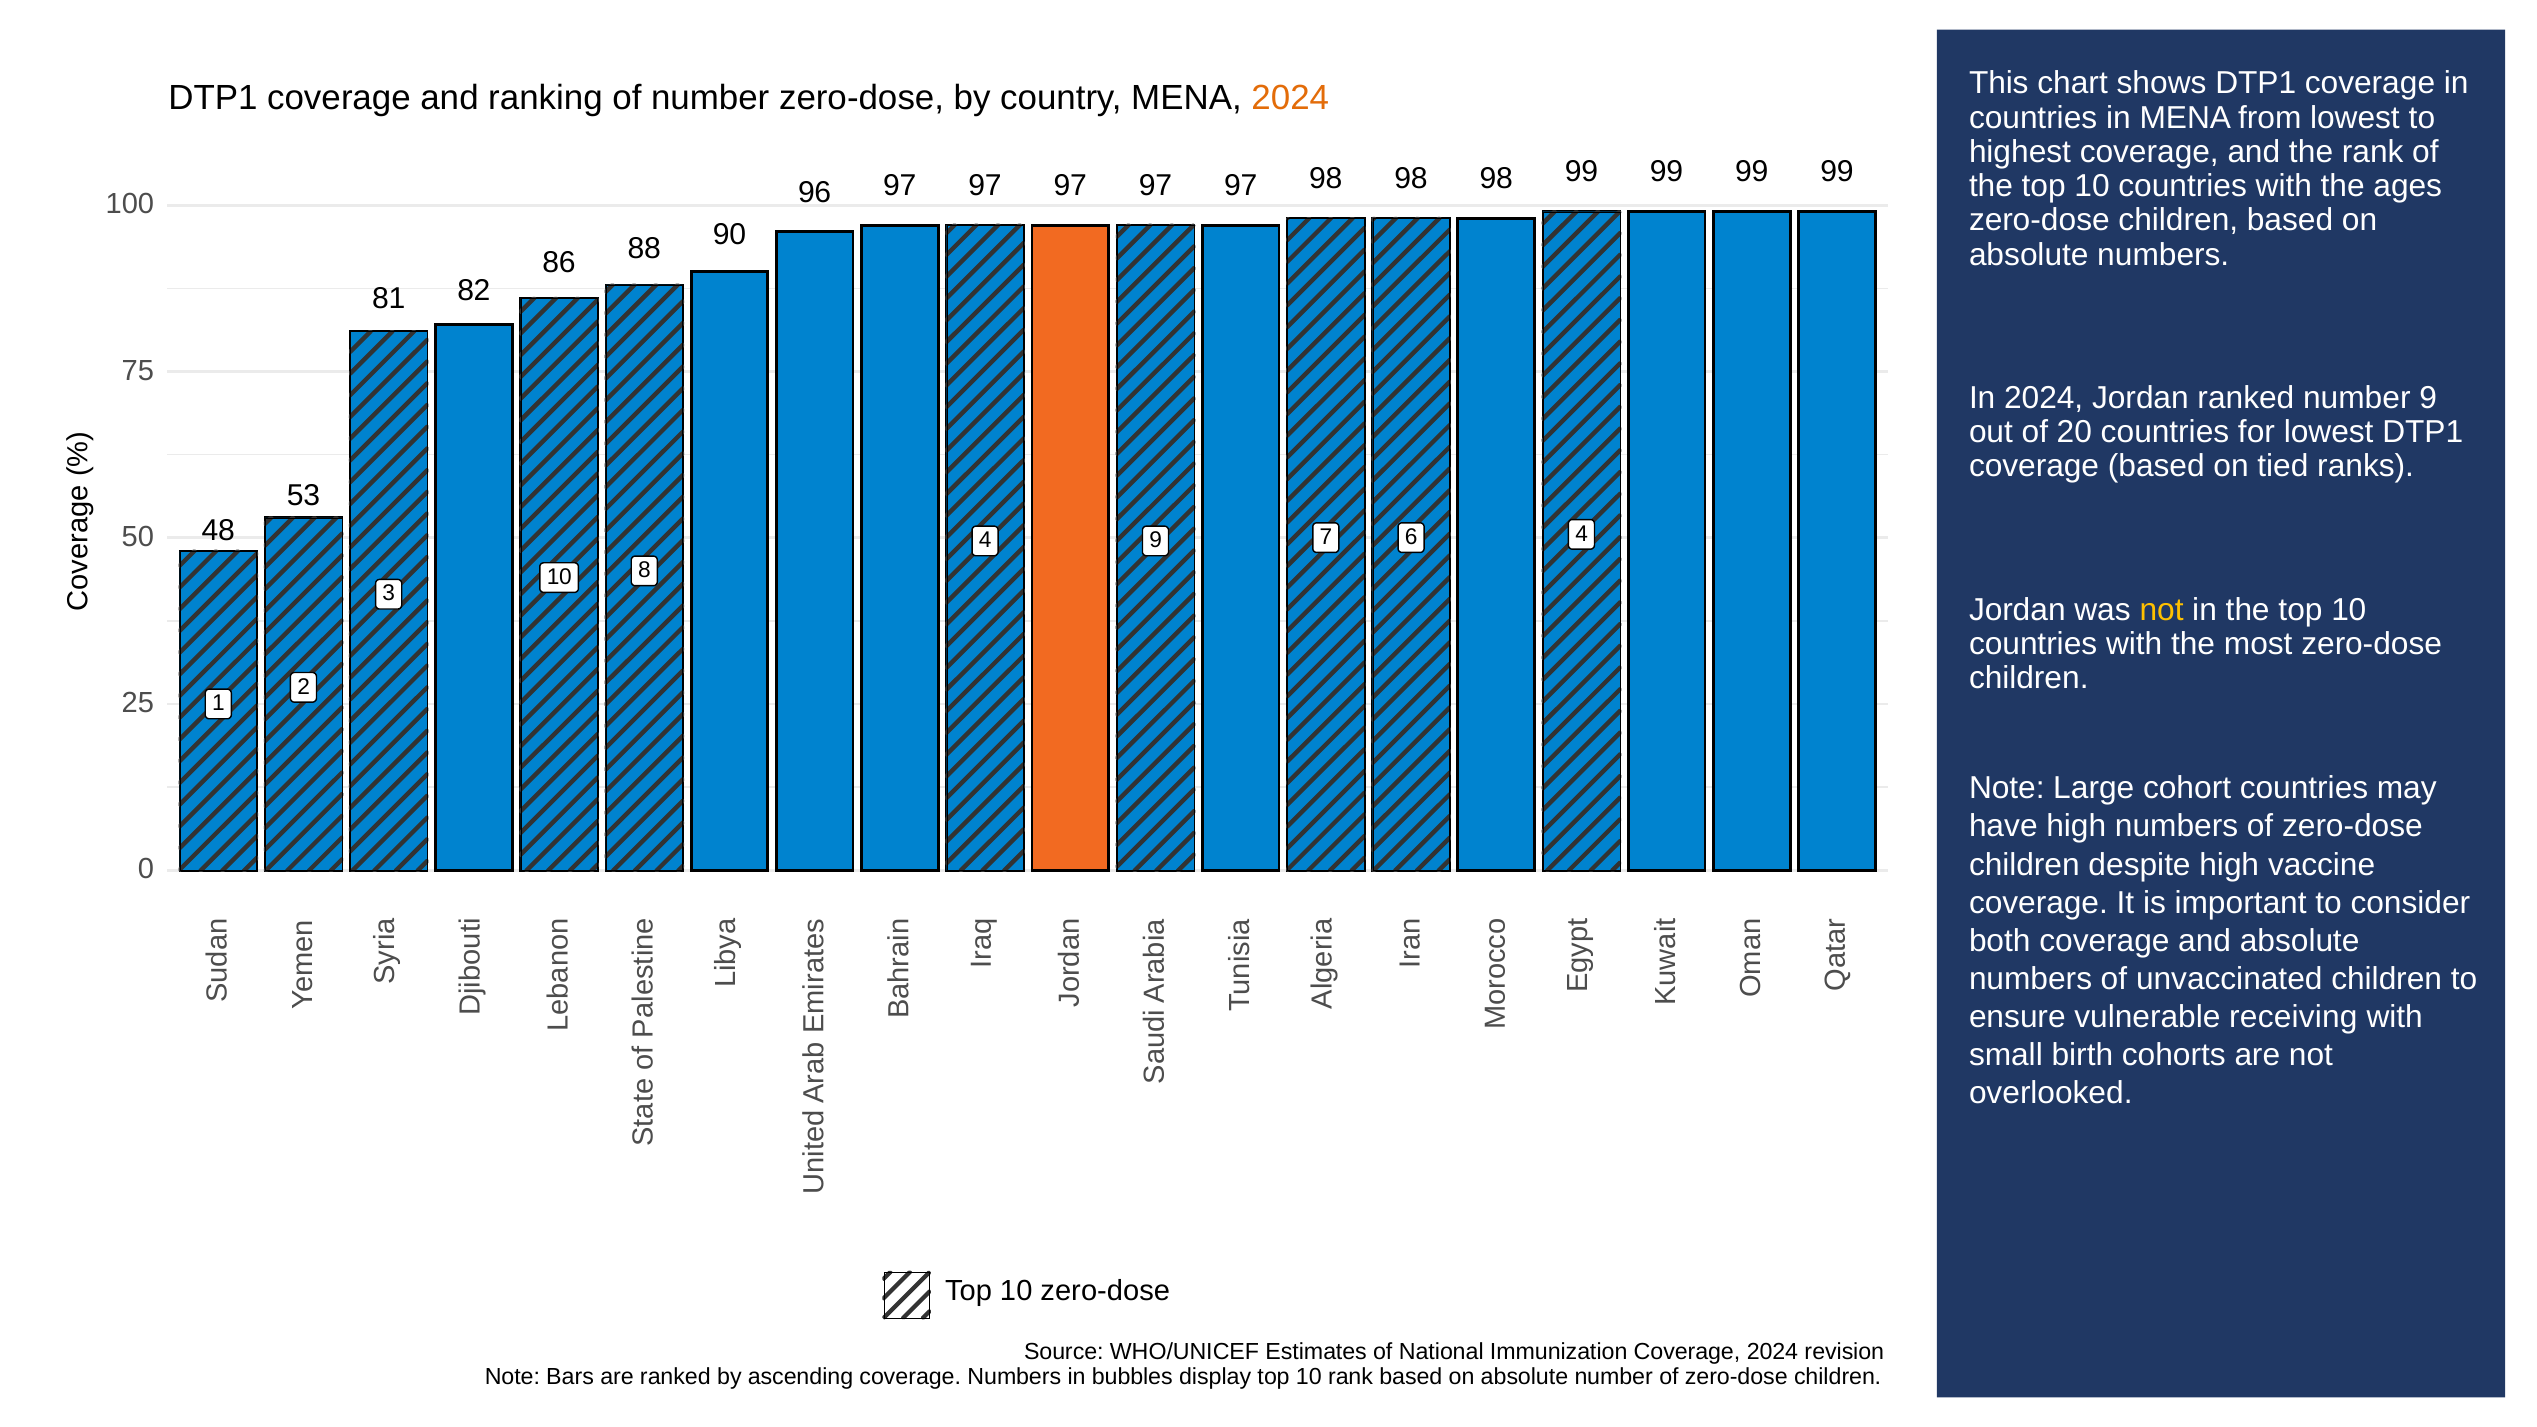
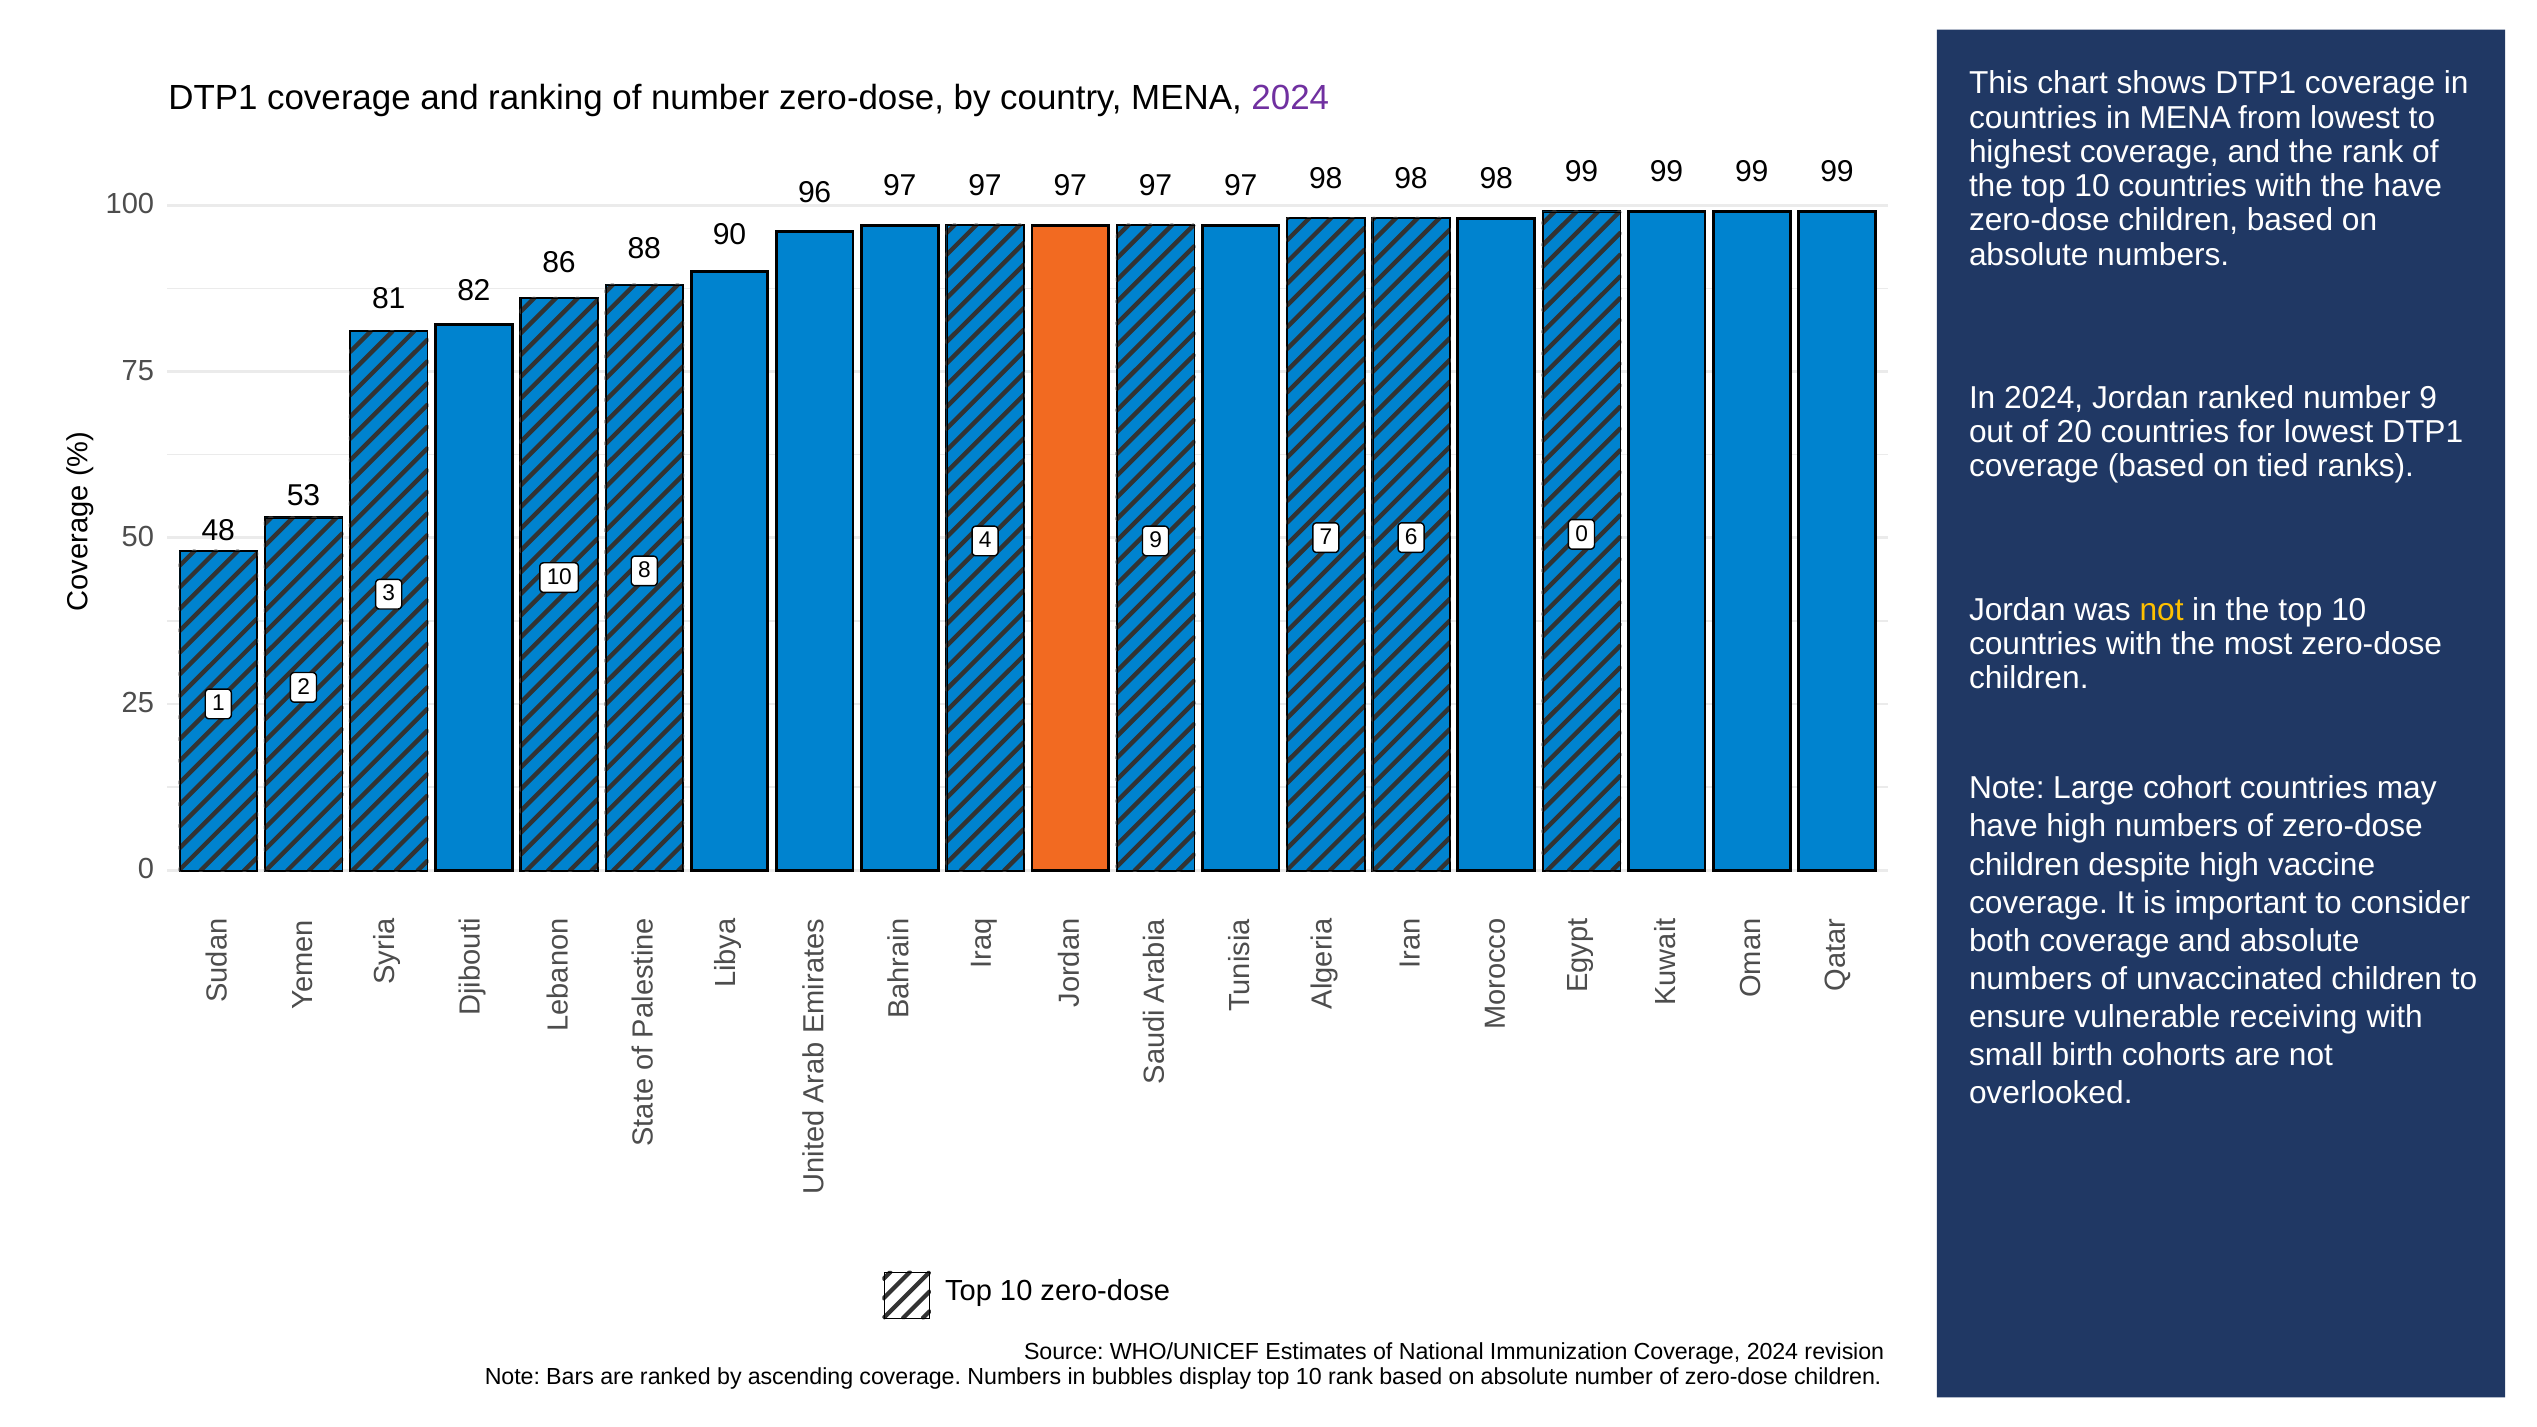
2024 at (1290, 98) colour: orange -> purple
the ages: ages -> have
7 4: 4 -> 0
